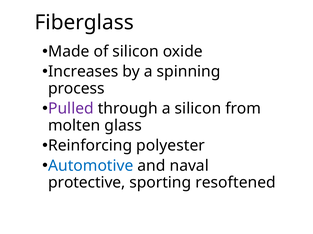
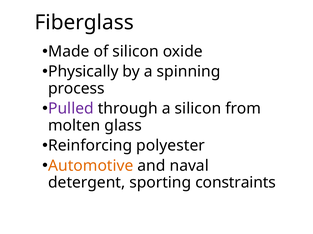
Increases: Increases -> Physically
Automotive colour: blue -> orange
protective: protective -> detergent
resoftened: resoftened -> constraints
